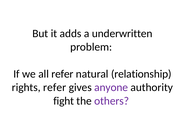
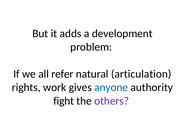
underwritten: underwritten -> development
relationship: relationship -> articulation
rights refer: refer -> work
anyone colour: purple -> blue
